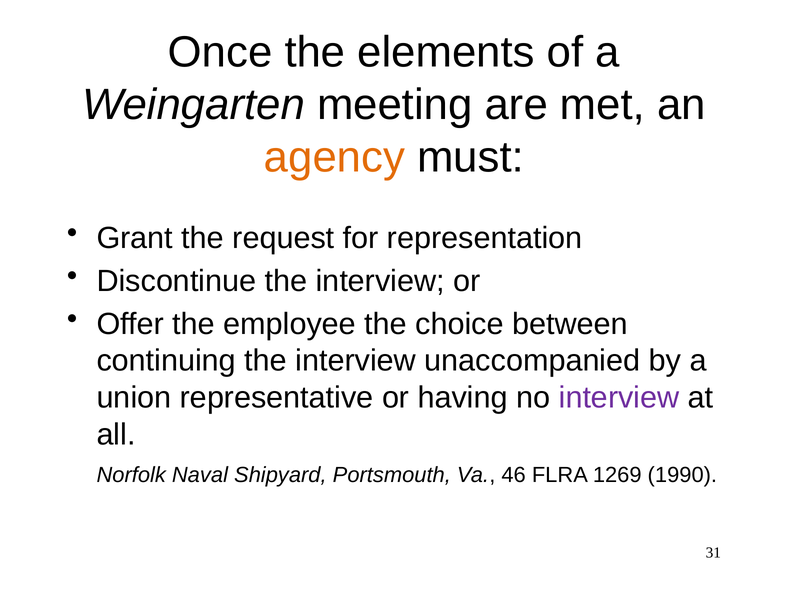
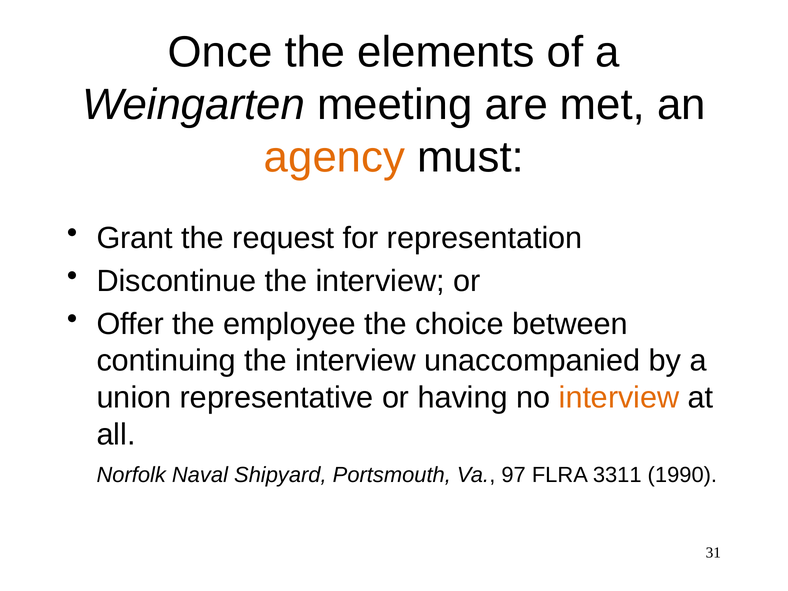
interview at (619, 398) colour: purple -> orange
46: 46 -> 97
1269: 1269 -> 3311
